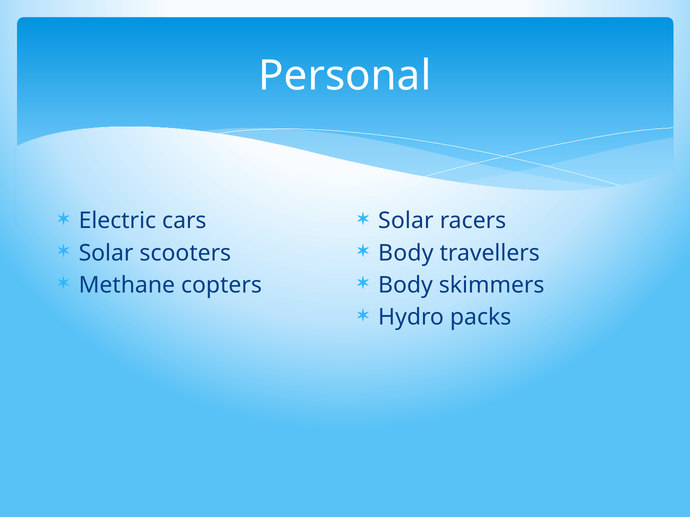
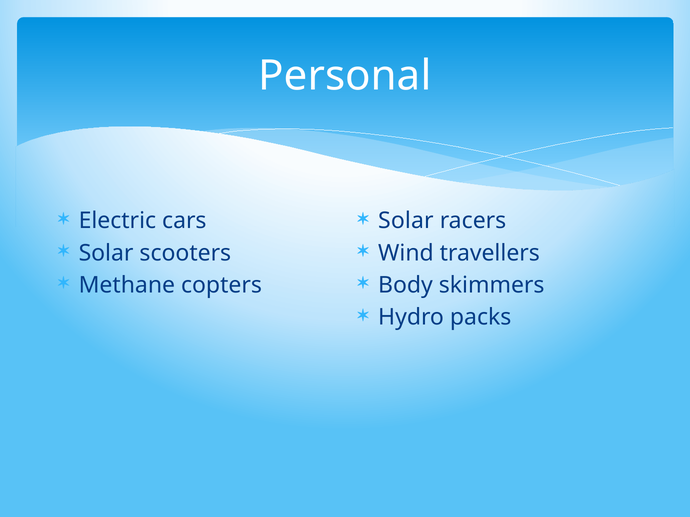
Body at (406, 253): Body -> Wind
